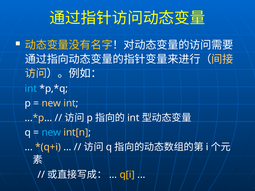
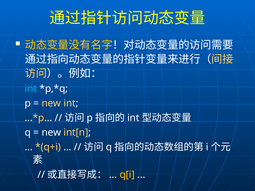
new at (51, 133) colour: light blue -> white
